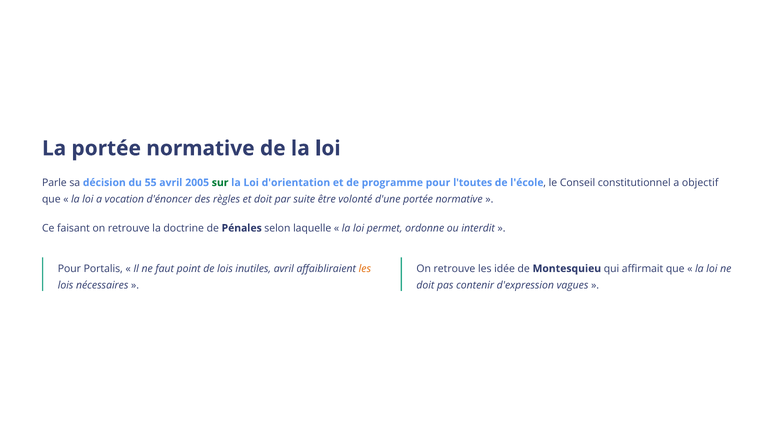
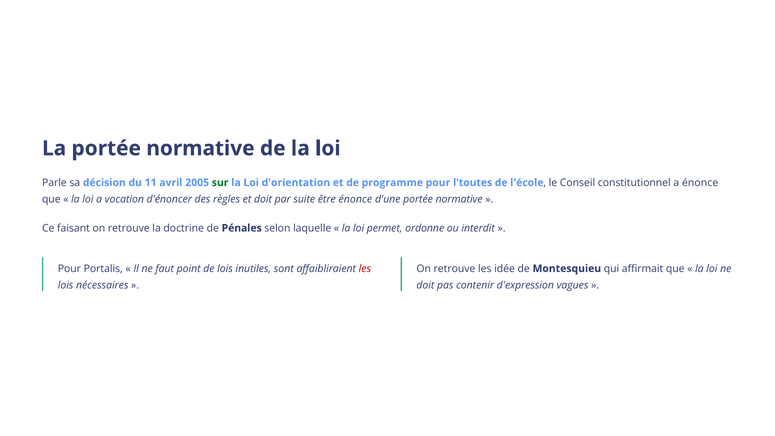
55: 55 -> 11
a objectif: objectif -> énonce
être volonté: volonté -> énonce
inutiles avril: avril -> sont
les at (365, 269) colour: orange -> red
